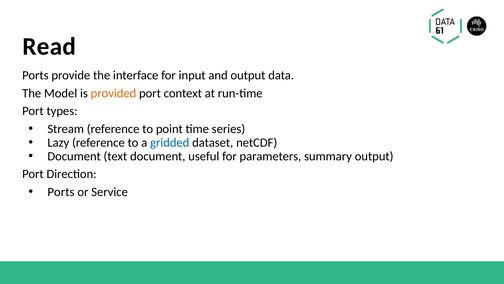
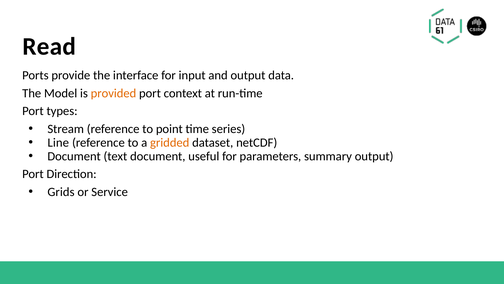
Lazy: Lazy -> Line
gridded colour: blue -> orange
Ports at (61, 192): Ports -> Grids
